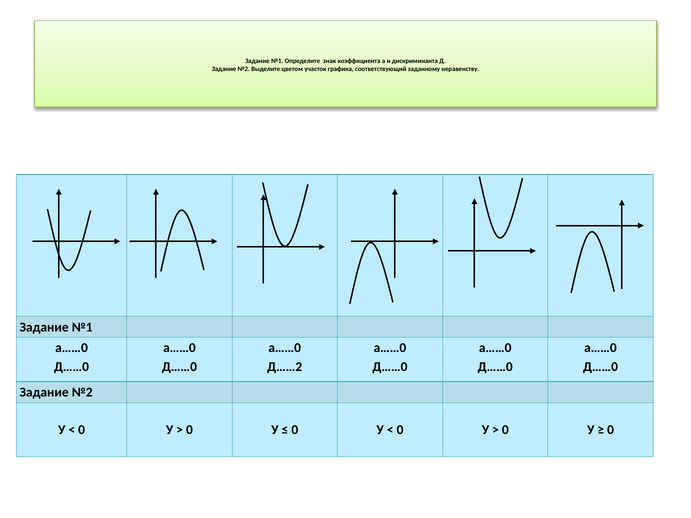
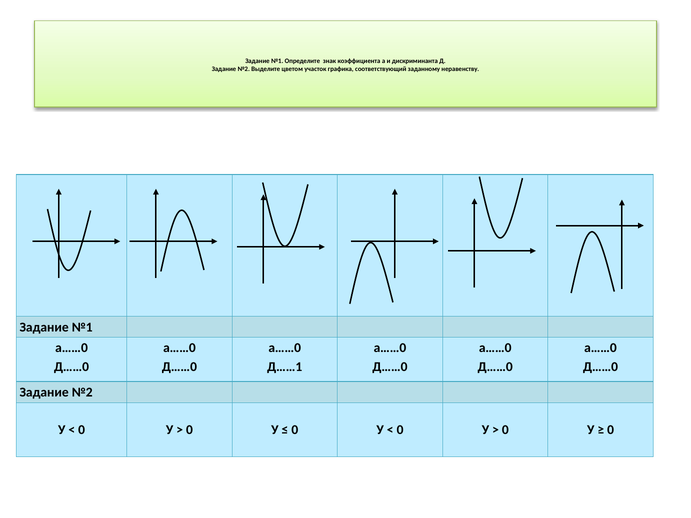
Д……2: Д……2 -> Д……1
